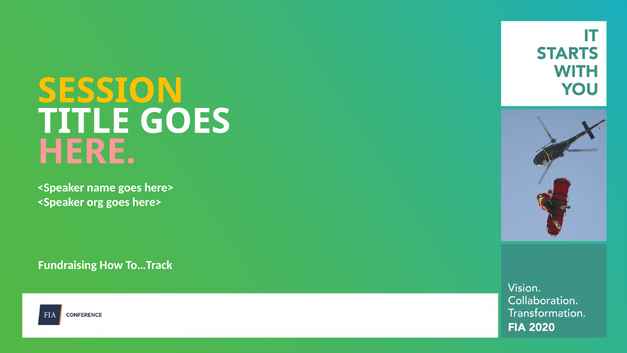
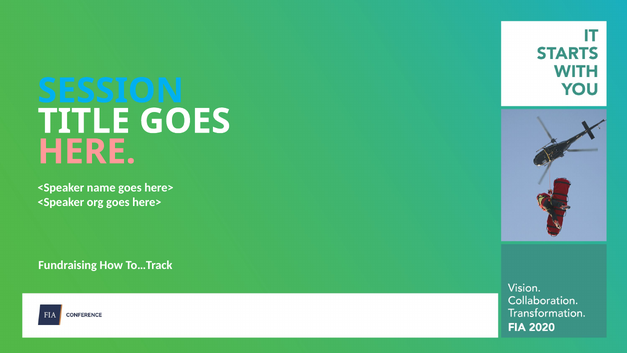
SESSION colour: yellow -> light blue
